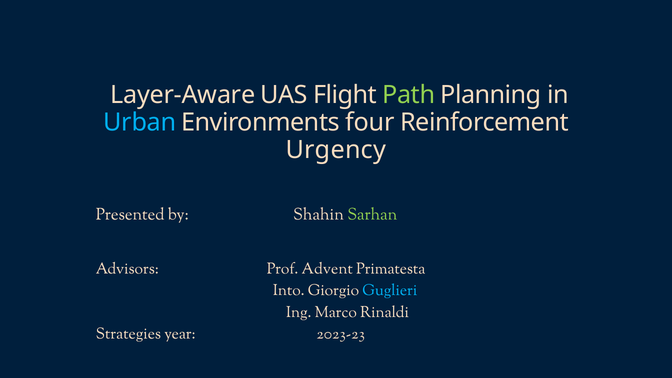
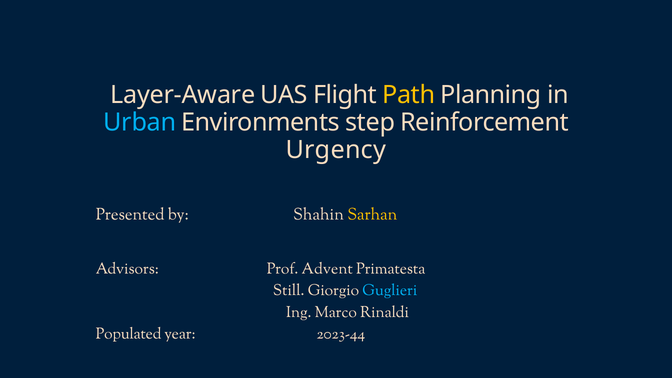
Path colour: light green -> yellow
four: four -> step
Sarhan colour: light green -> yellow
Into: Into -> Still
Strategies: Strategies -> Populated
2023-23: 2023-23 -> 2023-44
